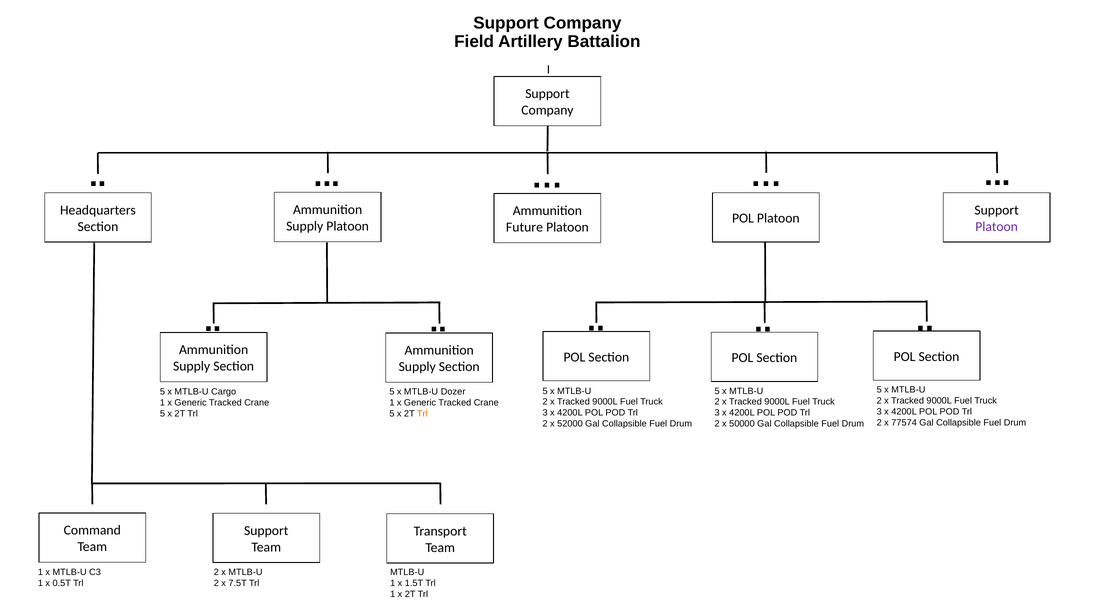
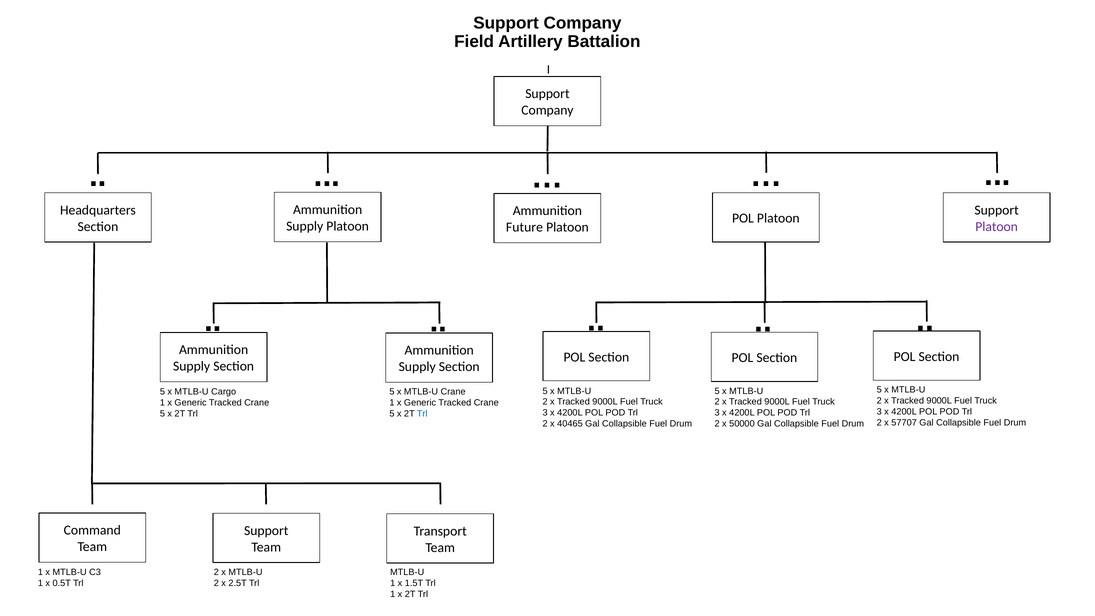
MTLB-U Dozer: Dozer -> Crane
Trl at (422, 414) colour: orange -> blue
77574: 77574 -> 57707
52000: 52000 -> 40465
7.5T: 7.5T -> 2.5T
